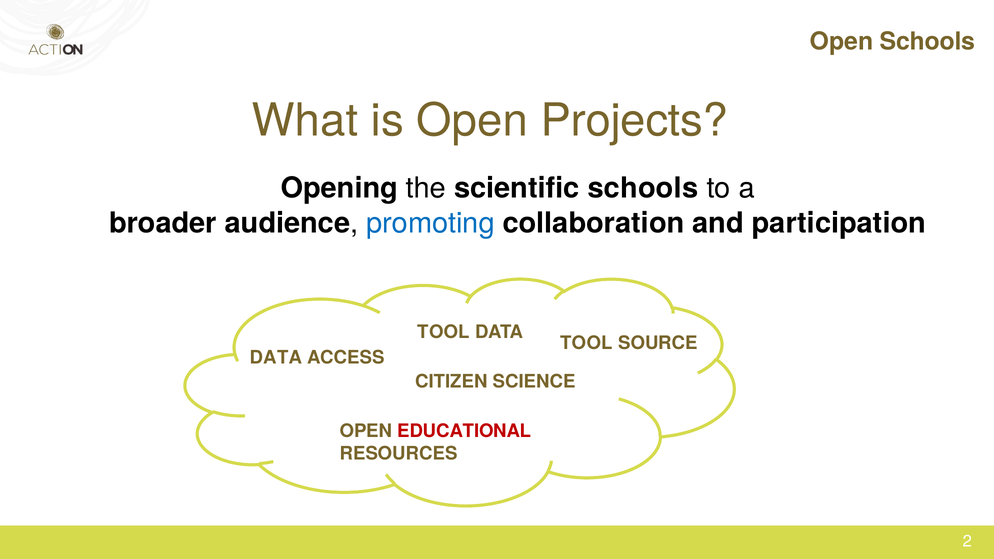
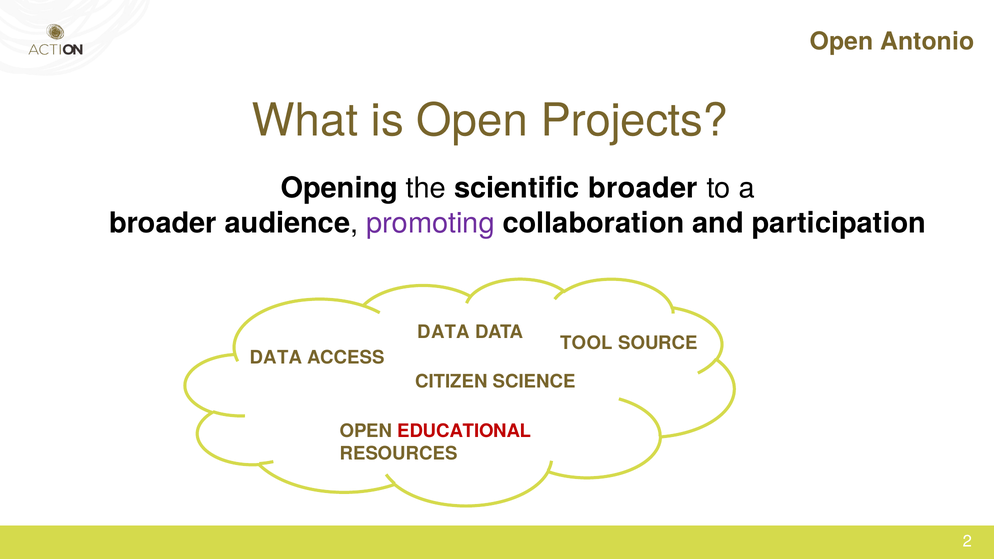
Open Schools: Schools -> Antonio
scientific schools: schools -> broader
promoting colour: blue -> purple
TOOL at (444, 332): TOOL -> DATA
